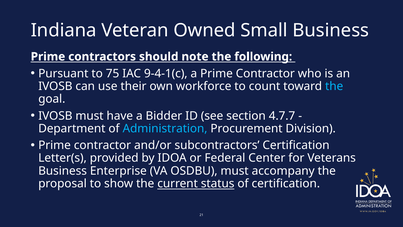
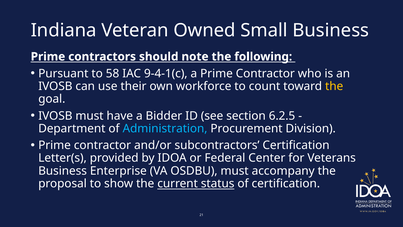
75: 75 -> 58
the at (334, 86) colour: light blue -> yellow
4.7.7: 4.7.7 -> 6.2.5
